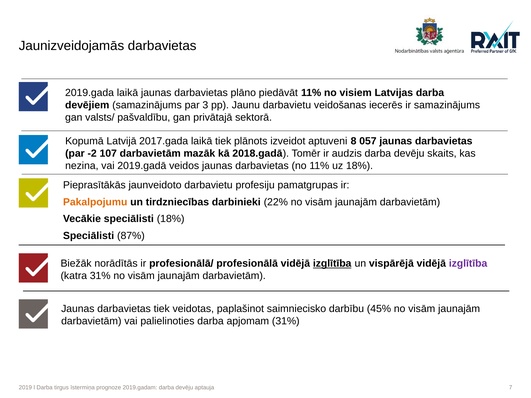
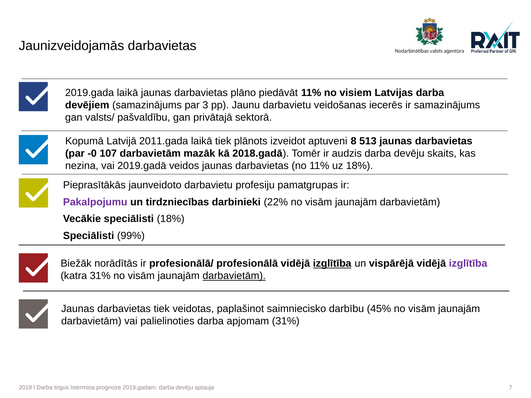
2017.gada: 2017.gada -> 2011.gada
057: 057 -> 513
-2: -2 -> -0
Pakalpojumu colour: orange -> purple
87%: 87% -> 99%
darbavietām at (234, 276) underline: none -> present
